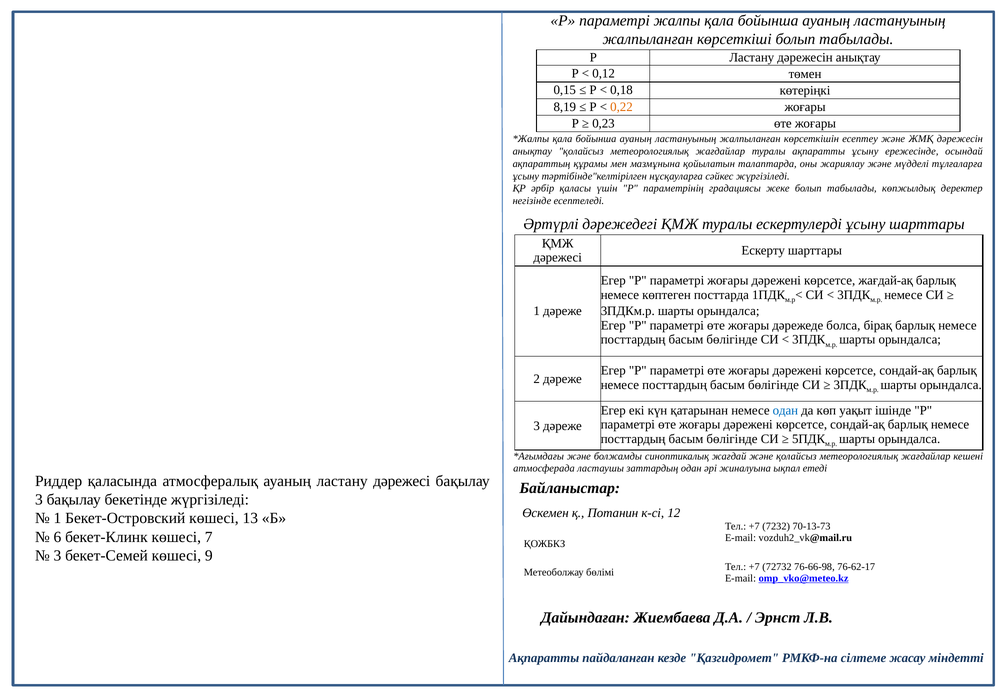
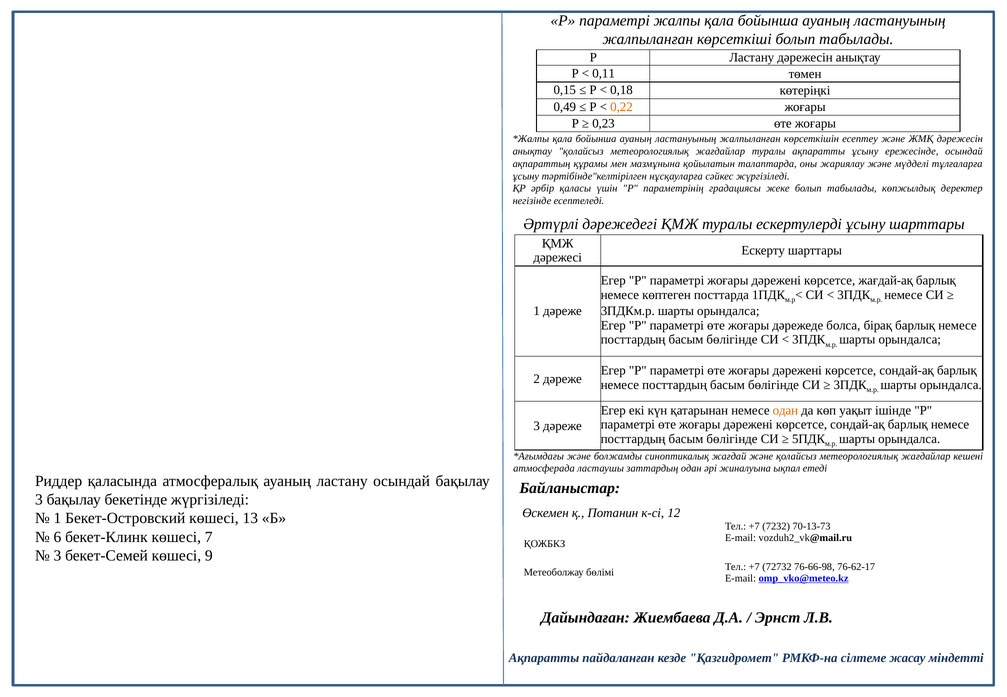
0,12: 0,12 -> 0,11
8,19: 8,19 -> 0,49
одан at (785, 411) colour: blue -> orange
ластану дәрежесі: дәрежесі -> осындай
